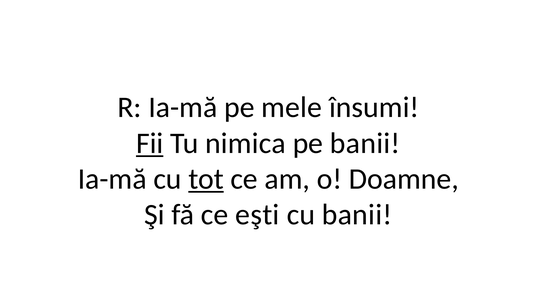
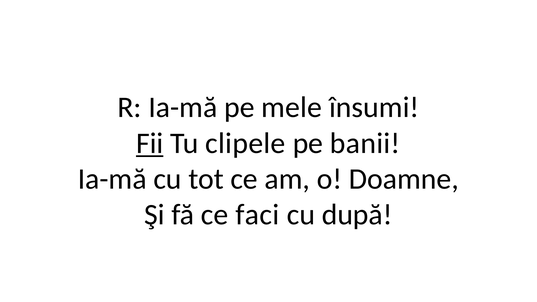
nimica: nimica -> clipele
tot underline: present -> none
eşti: eşti -> faci
cu banii: banii -> după
